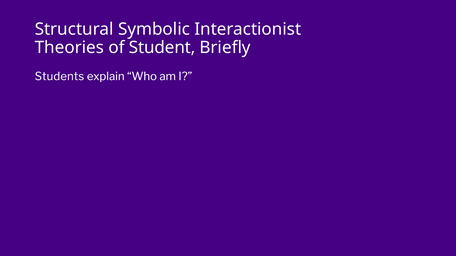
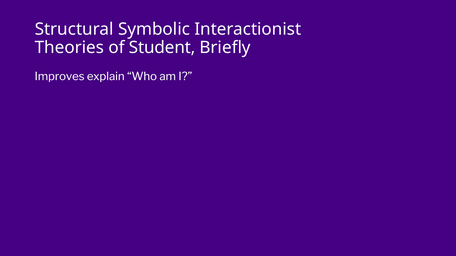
Students: Students -> Improves
